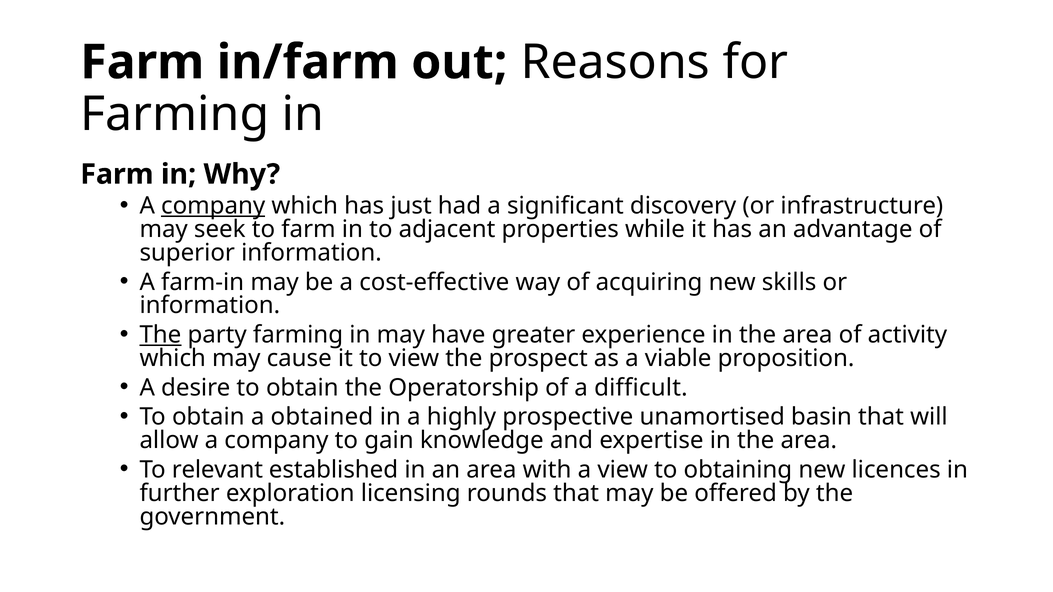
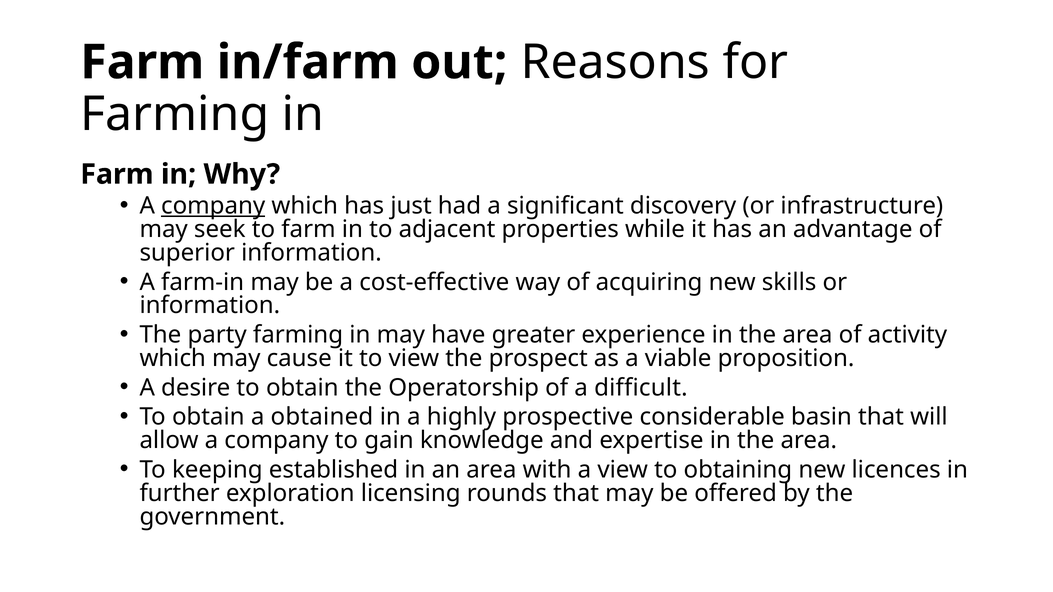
The at (160, 335) underline: present -> none
unamortised: unamortised -> considerable
relevant: relevant -> keeping
